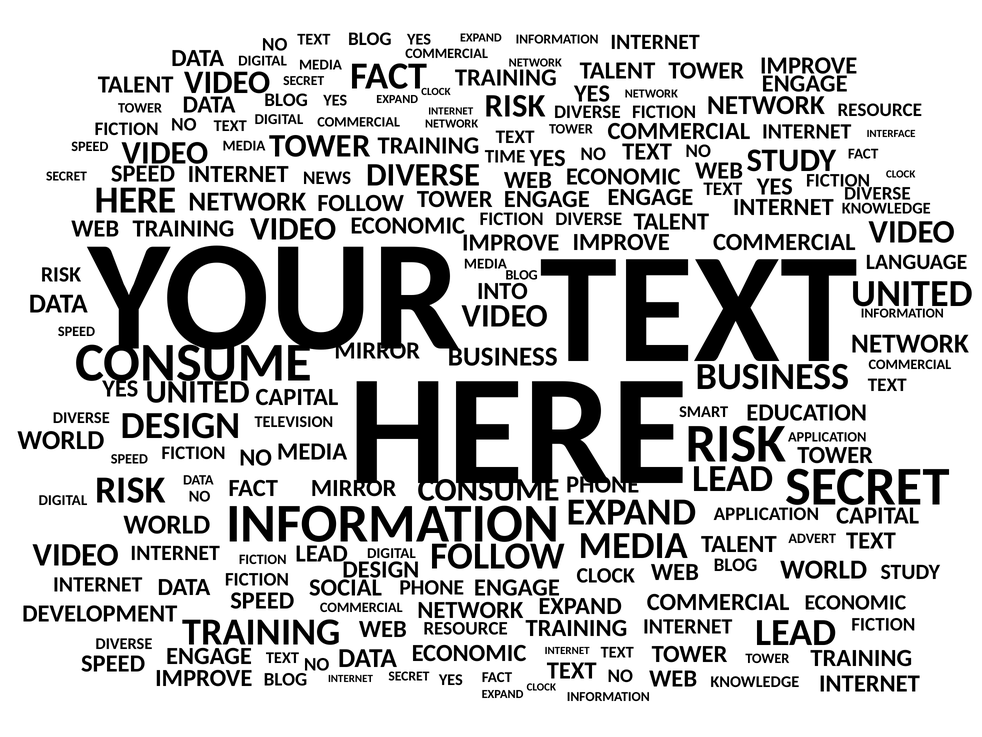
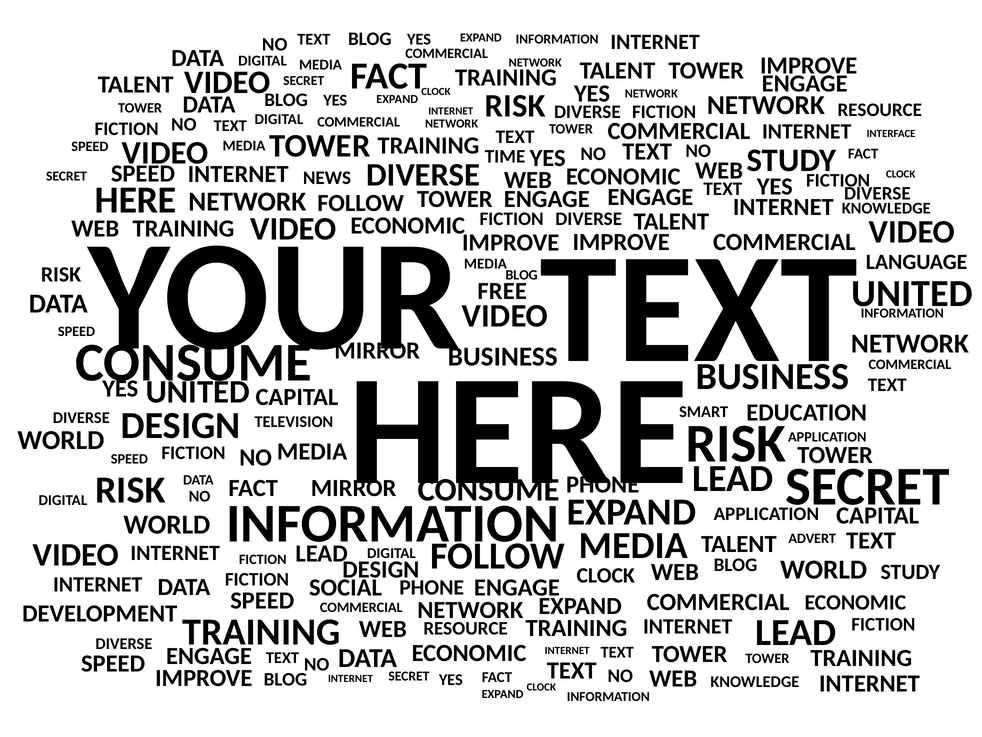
INTO: INTO -> FREE
